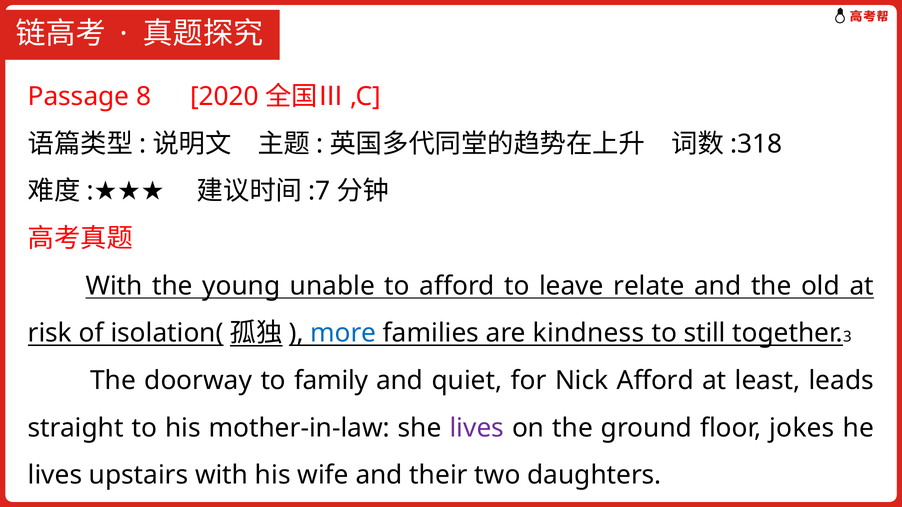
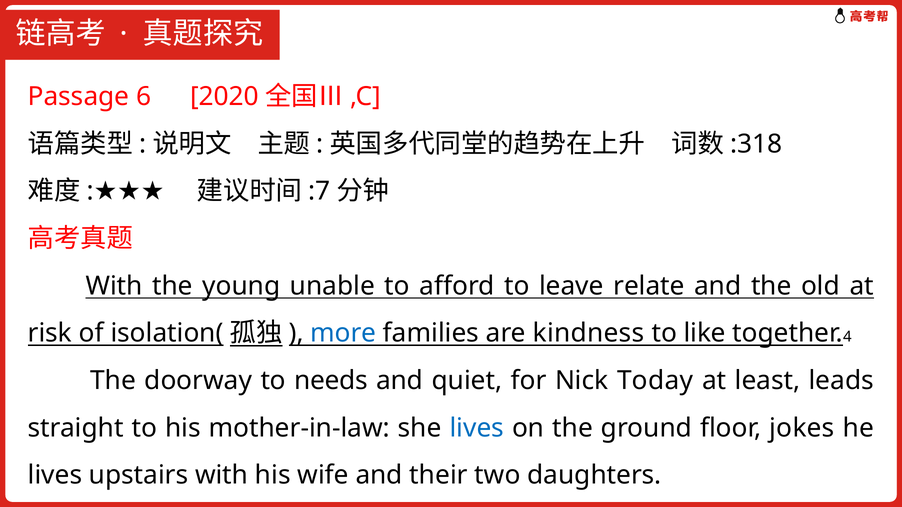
8: 8 -> 6
still: still -> like
3: 3 -> 4
family: family -> needs
Nick Afford: Afford -> Today
lives at (477, 428) colour: purple -> blue
